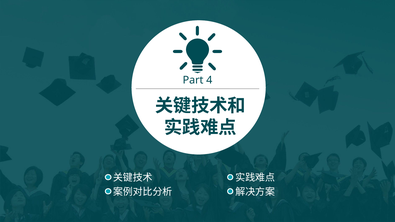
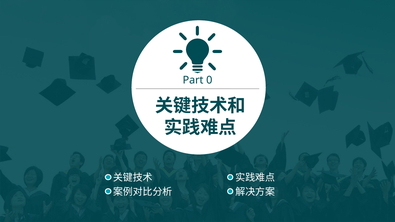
4: 4 -> 0
